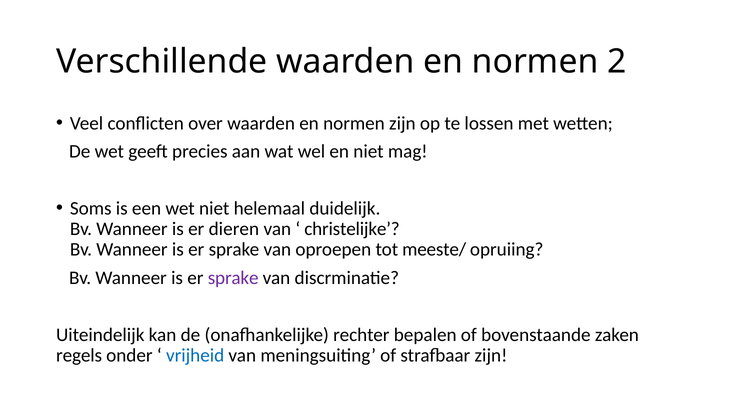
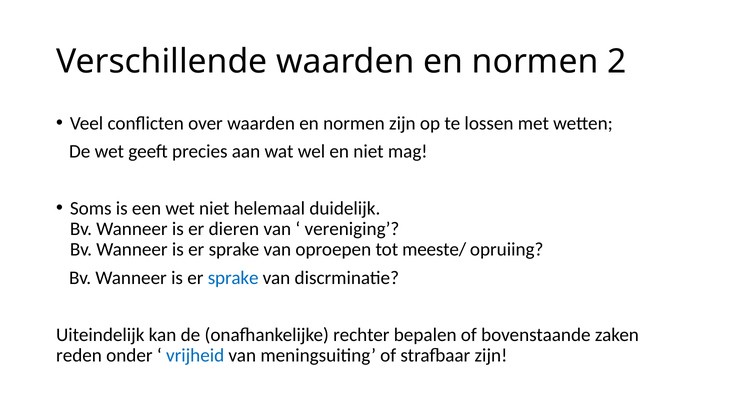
christelijke: christelijke -> vereniging
sprake at (233, 278) colour: purple -> blue
regels: regels -> reden
